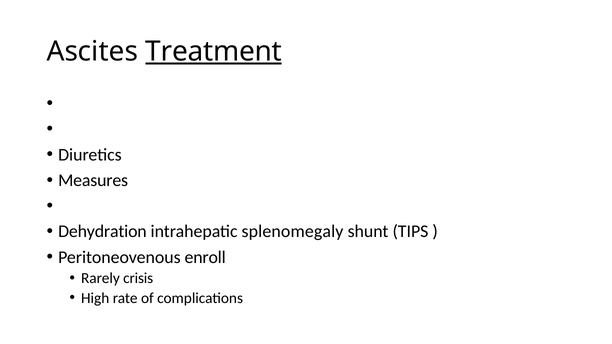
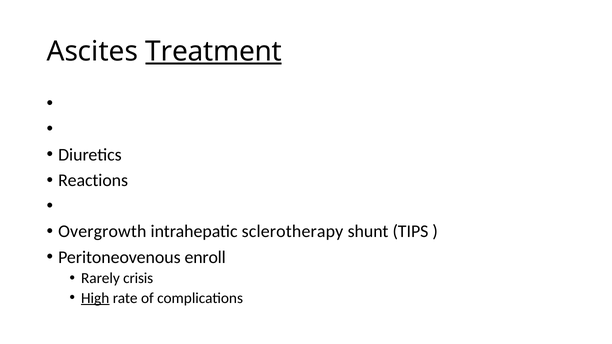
Measures: Measures -> Reactions
Dehydration: Dehydration -> Overgrowth
splenomegaly: splenomegaly -> sclerotherapy
High underline: none -> present
